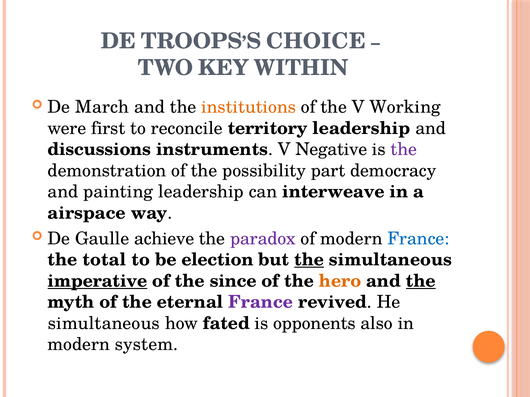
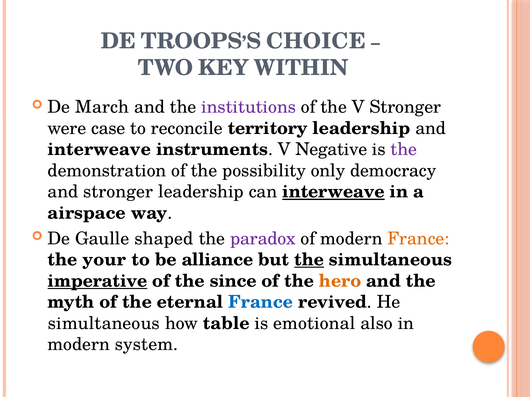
institutions colour: orange -> purple
V Working: Working -> Stronger
first: first -> case
discussions at (99, 150): discussions -> interweave
part: part -> only
and painting: painting -> stronger
interweave at (334, 192) underline: none -> present
achieve: achieve -> shaped
France at (418, 239) colour: blue -> orange
total: total -> your
election: election -> alliance
the at (421, 281) underline: present -> none
France at (261, 302) colour: purple -> blue
fated: fated -> table
opponents: opponents -> emotional
